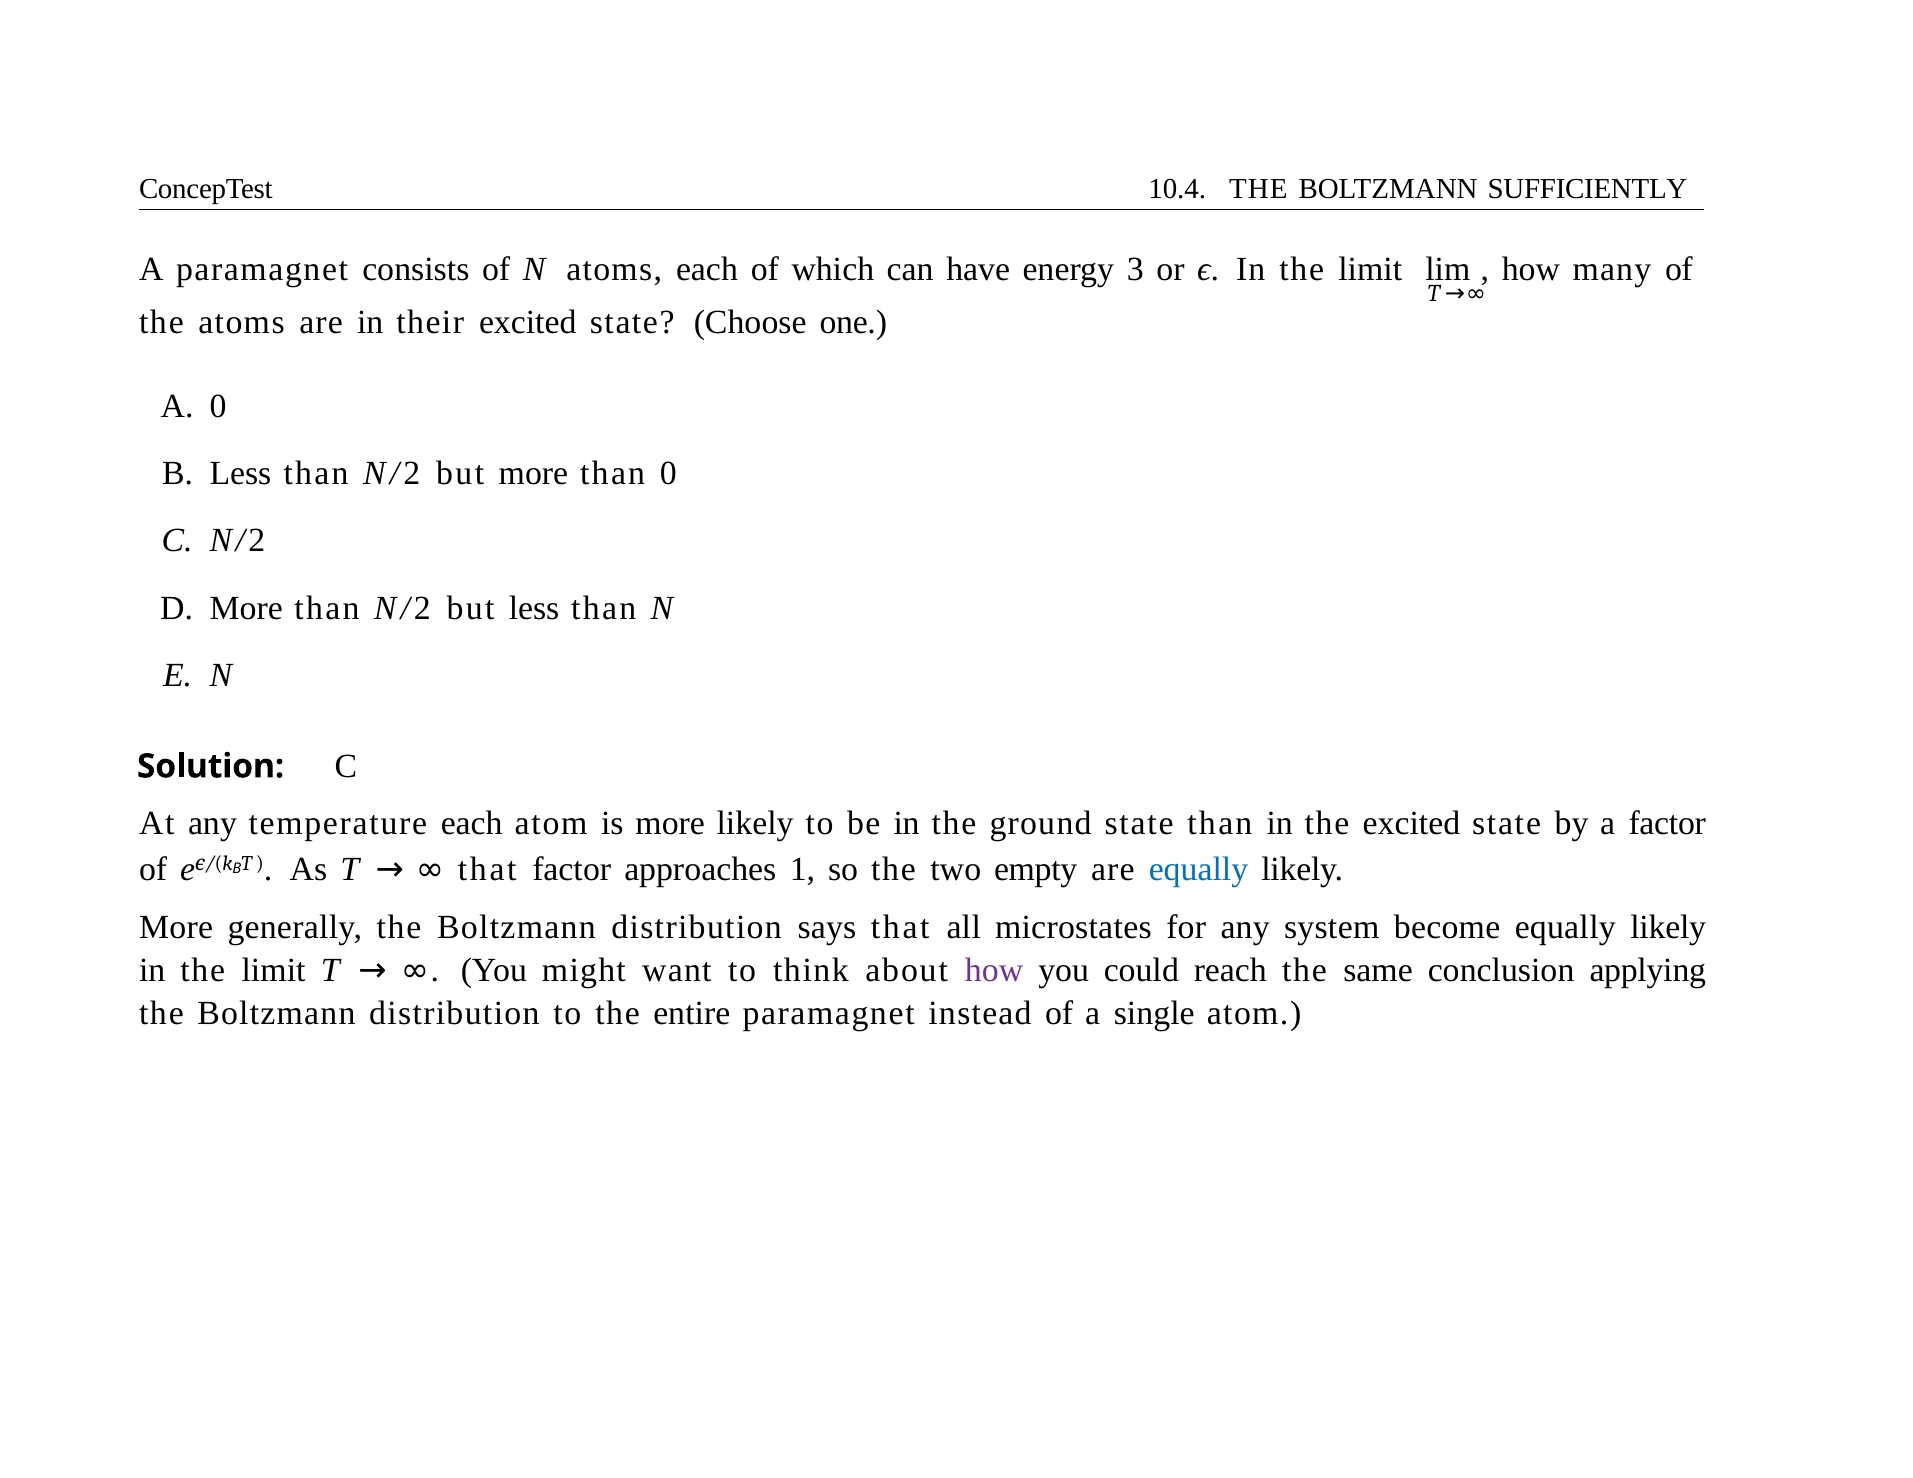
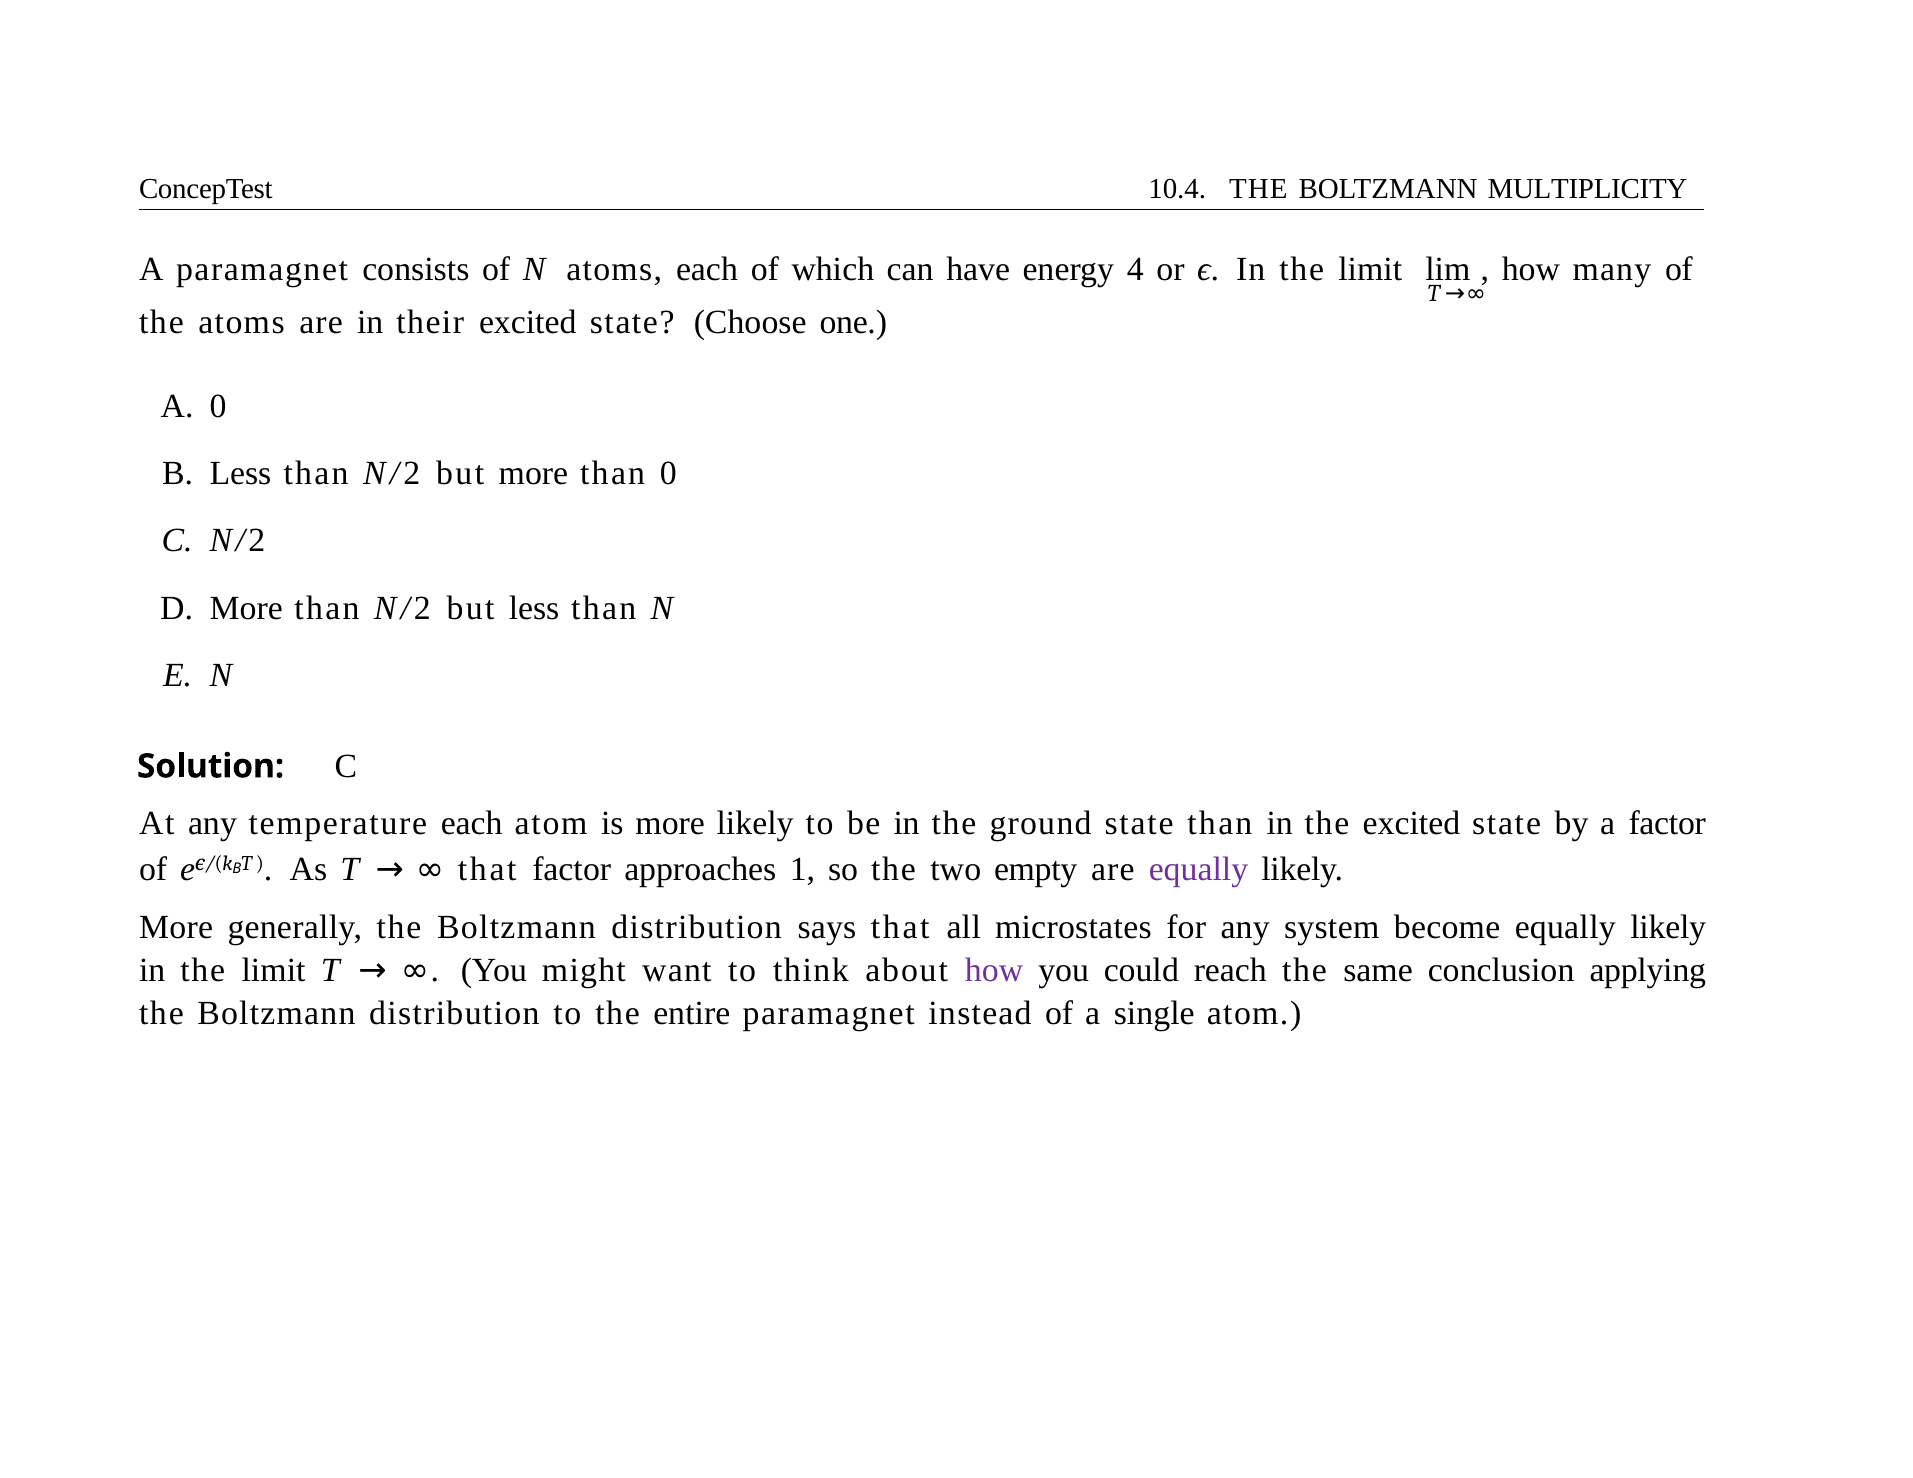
SUFFICIENTLY: SUFFICIENTLY -> MULTIPLICITY
3: 3 -> 4
equally at (1198, 870) colour: blue -> purple
